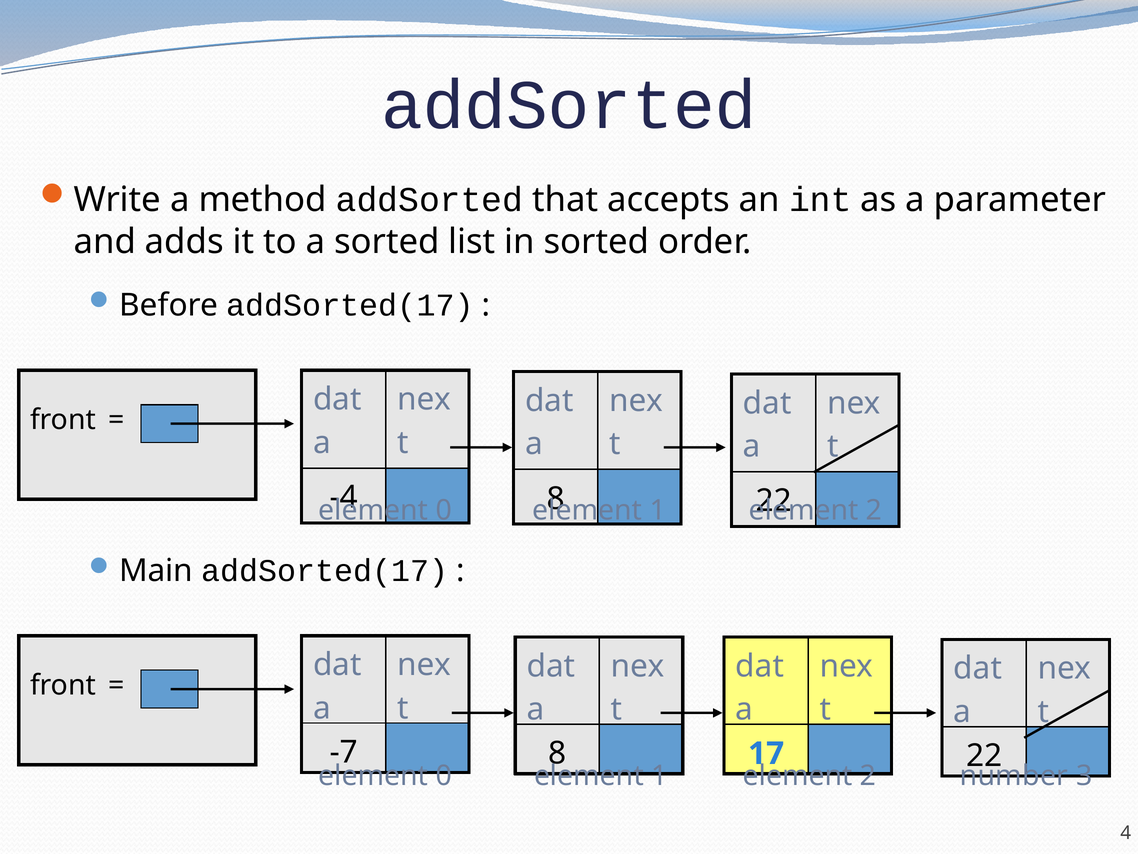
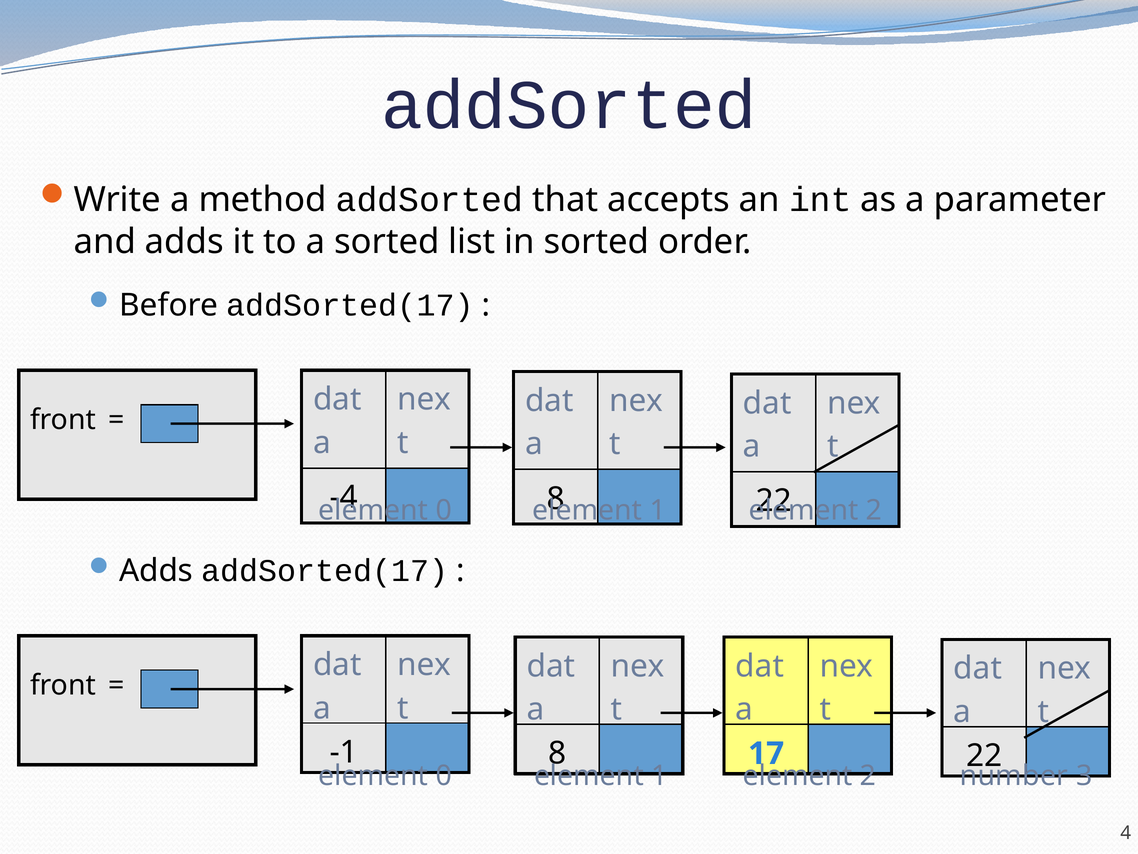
Main at (156, 571): Main -> Adds
-7: -7 -> -1
